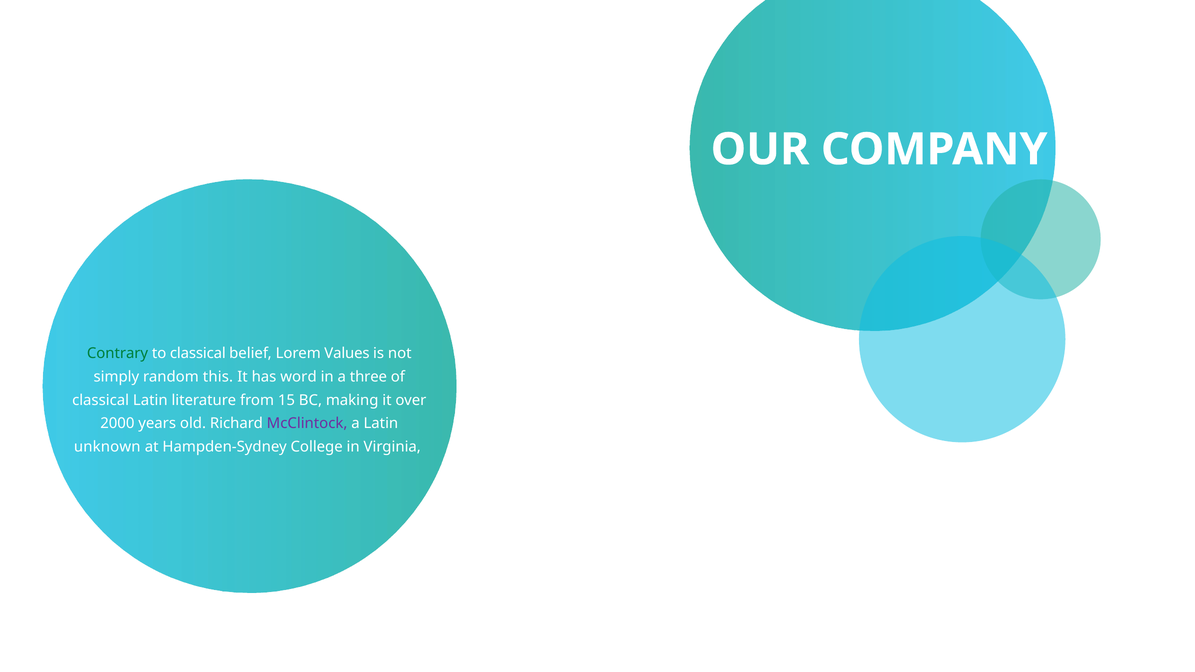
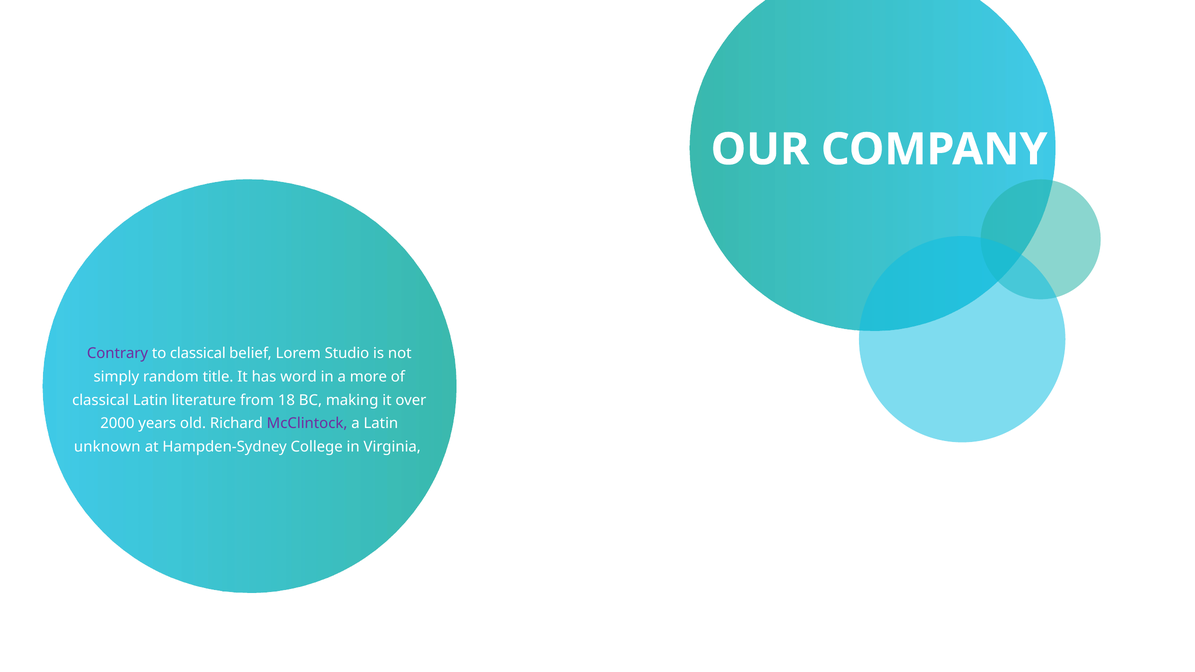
Contrary colour: green -> purple
Values: Values -> Studio
this: this -> title
three: three -> more
15: 15 -> 18
